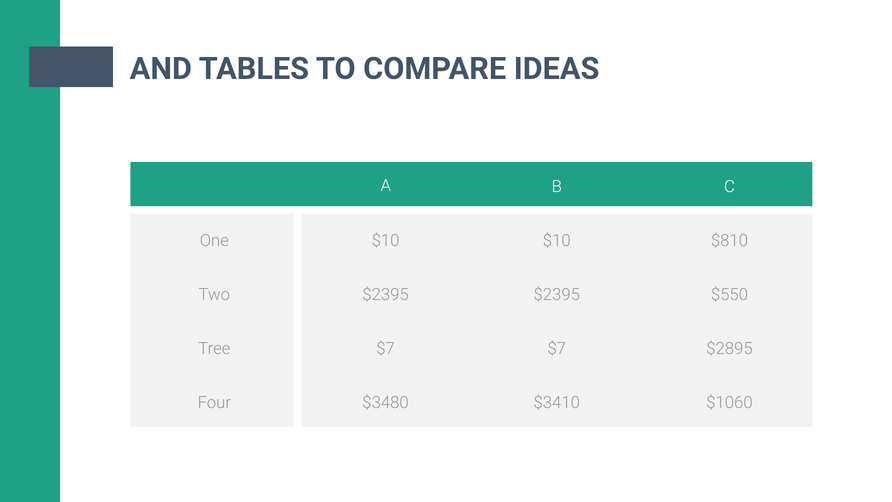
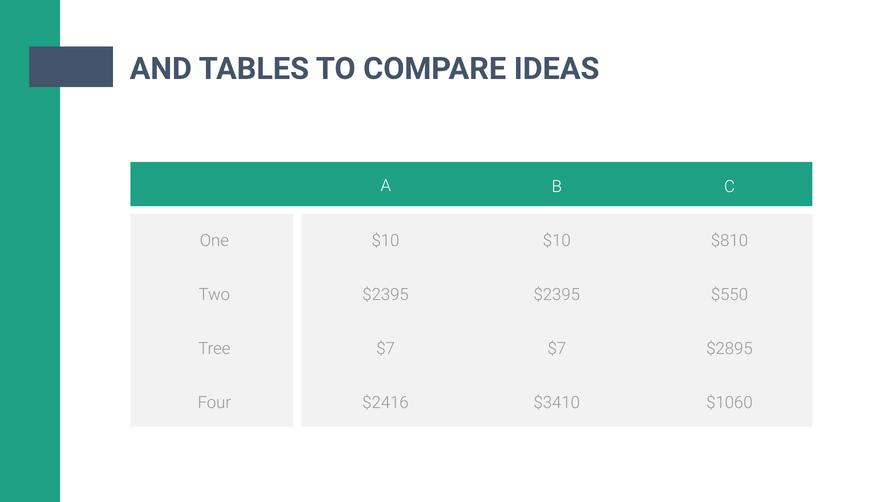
$3480: $3480 -> $2416
